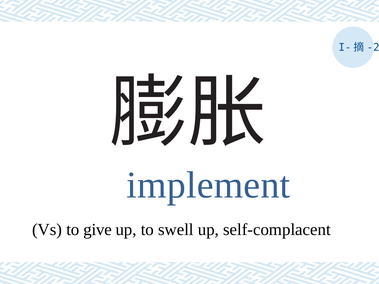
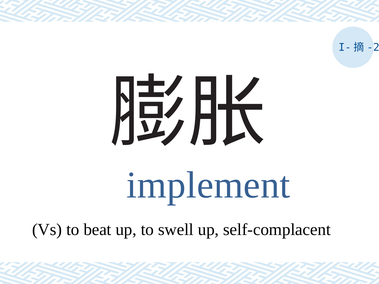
give: give -> beat
